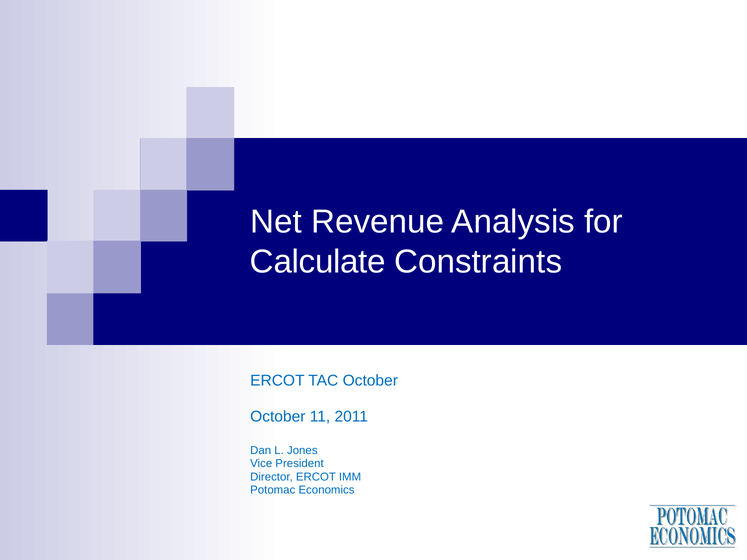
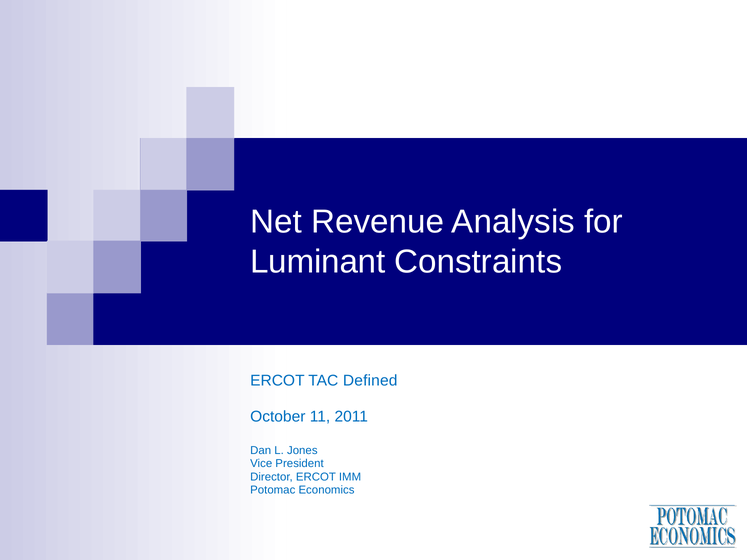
Calculate: Calculate -> Luminant
TAC October: October -> Defined
